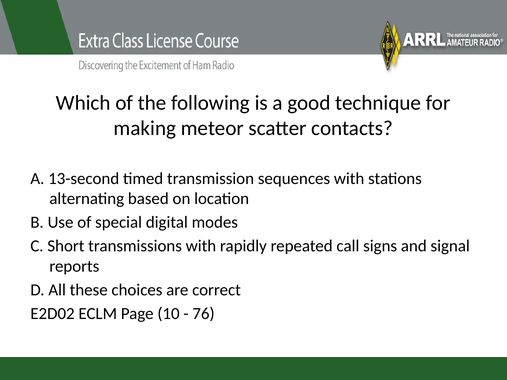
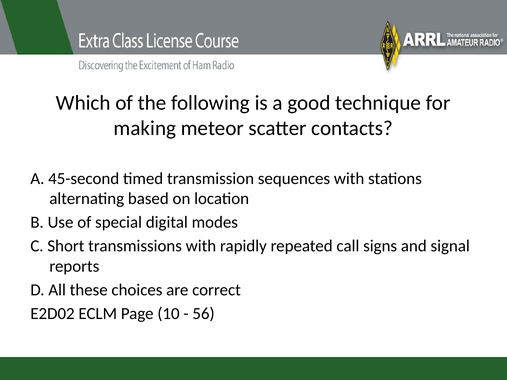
13-second: 13-second -> 45-second
76: 76 -> 56
